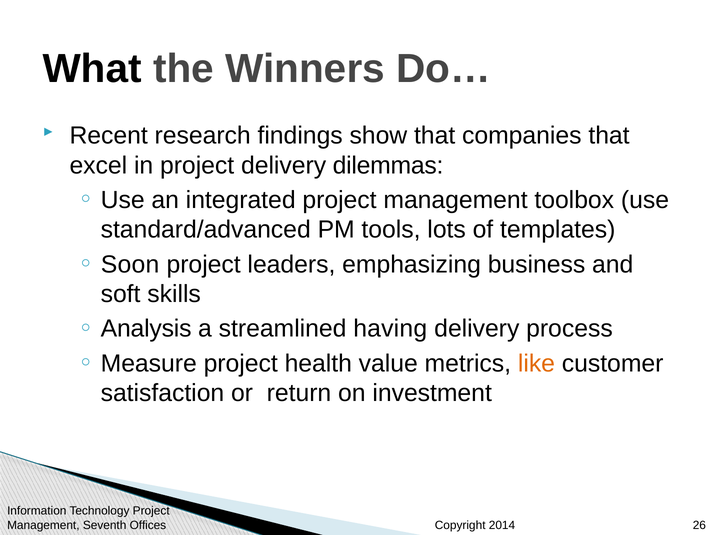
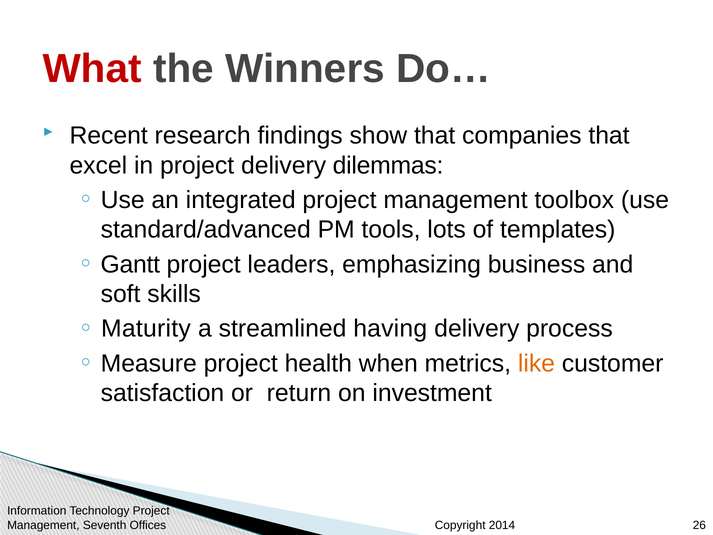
What colour: black -> red
Soon: Soon -> Gantt
Analysis: Analysis -> Maturity
value: value -> when
